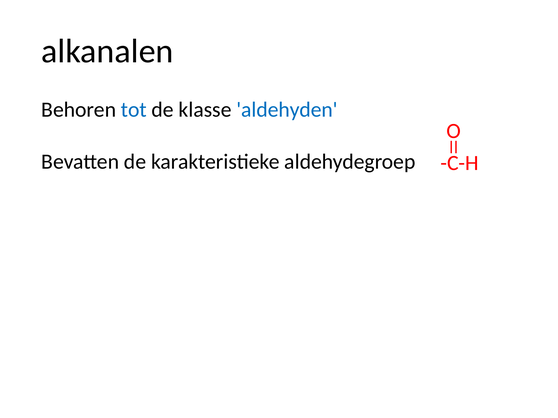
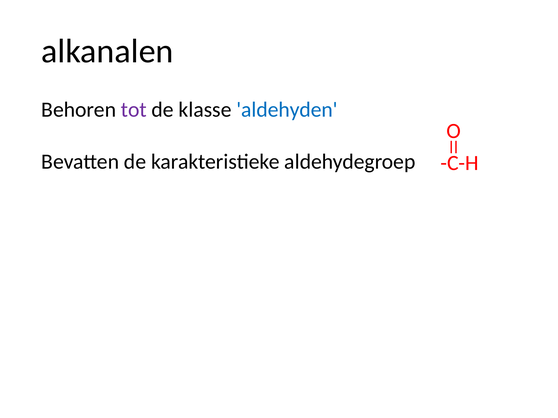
tot colour: blue -> purple
